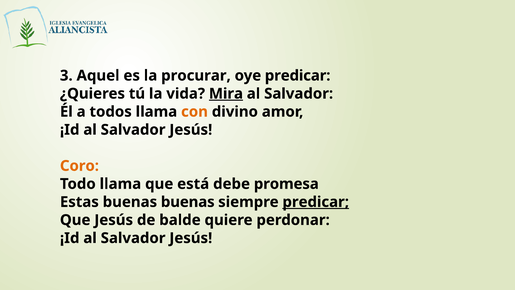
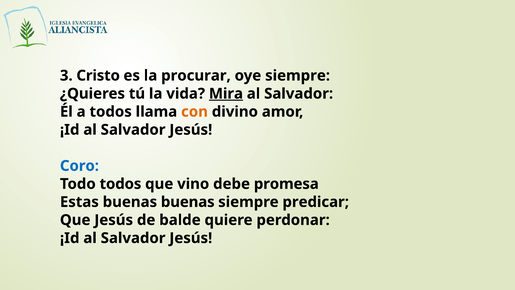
Aquel: Aquel -> Cristo
oye predicar: predicar -> siempre
Coro colour: orange -> blue
Todo llama: llama -> todos
está: está -> vino
predicar at (316, 202) underline: present -> none
